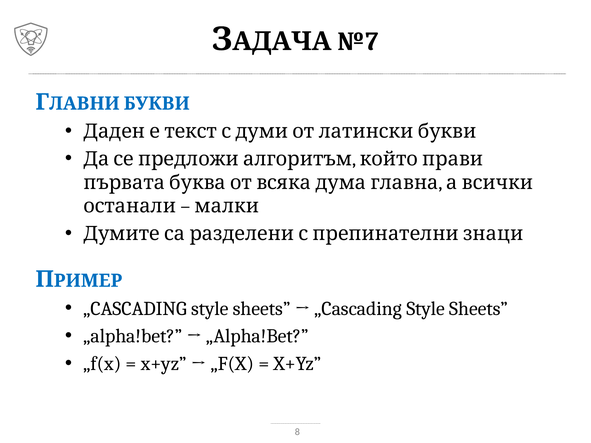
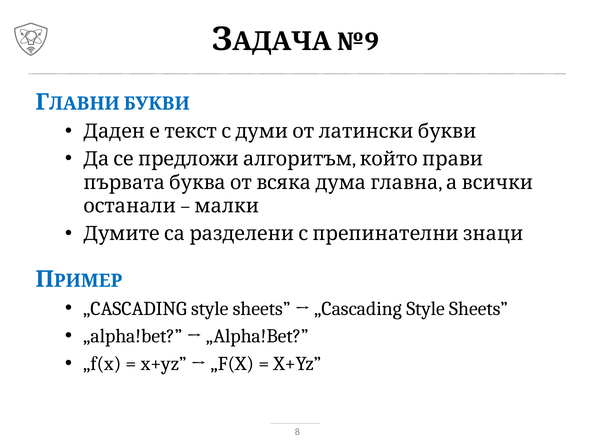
№7: №7 -> №9
